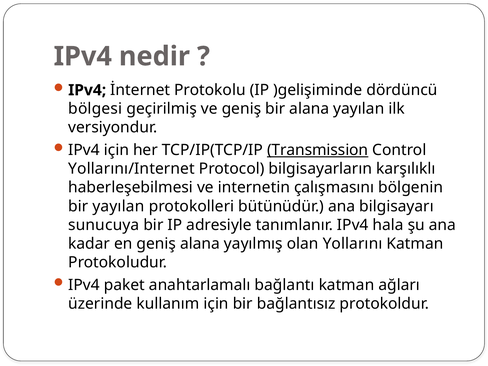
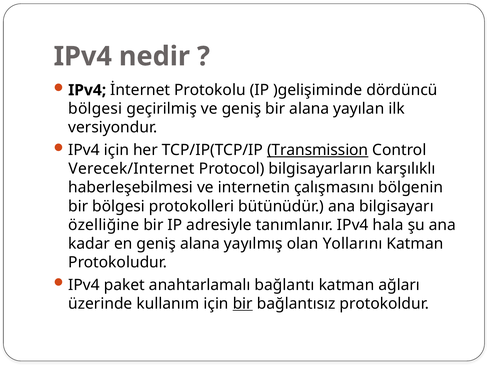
Yollarını/Internet: Yollarını/Internet -> Verecek/Internet
bir yayılan: yayılan -> bölgesi
sunucuya: sunucuya -> özelliğine
bir at (243, 304) underline: none -> present
